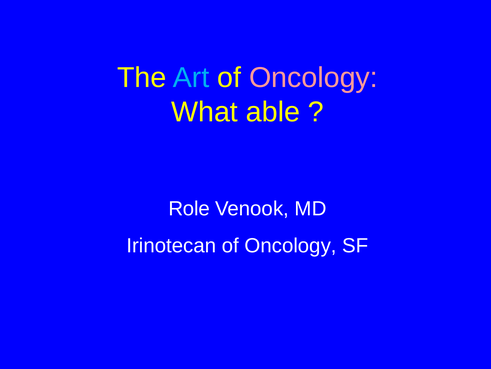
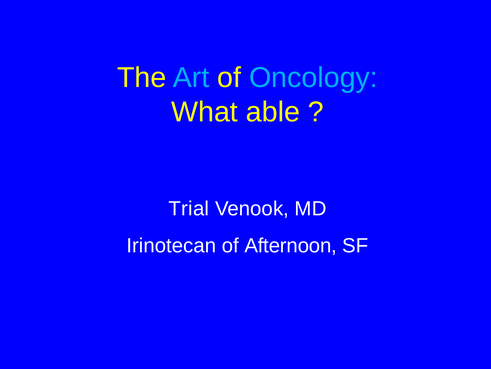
Oncology at (313, 77) colour: pink -> light blue
Role: Role -> Trial
Oncology at (291, 245): Oncology -> Afternoon
